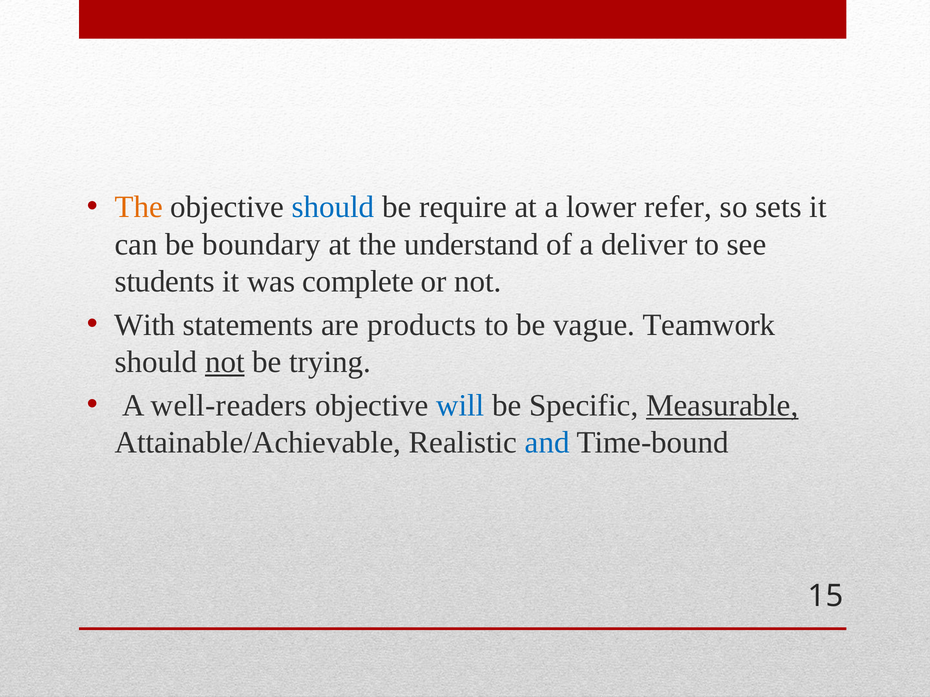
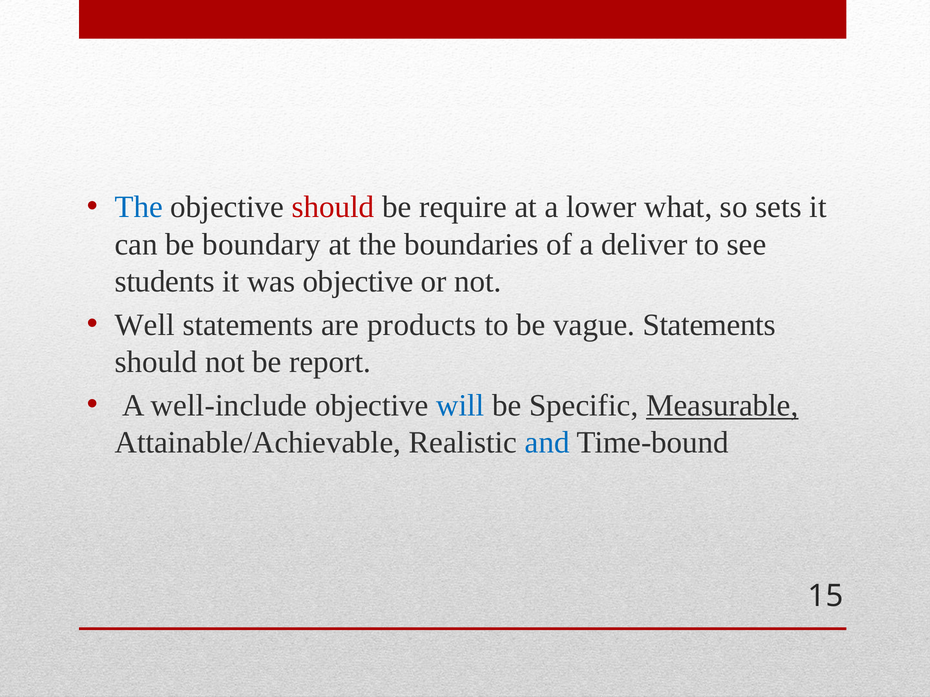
The at (139, 207) colour: orange -> blue
should at (333, 207) colour: blue -> red
refer: refer -> what
understand: understand -> boundaries
was complete: complete -> objective
With: With -> Well
vague Teamwork: Teamwork -> Statements
not at (225, 362) underline: present -> none
trying: trying -> report
well-readers: well-readers -> well-include
